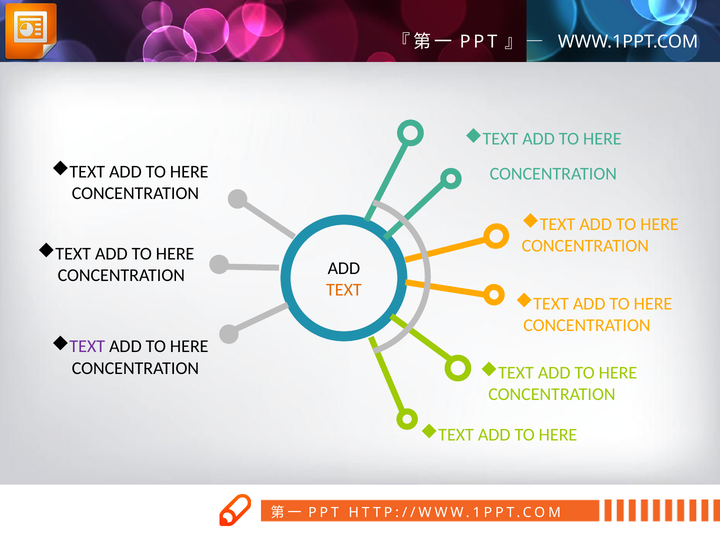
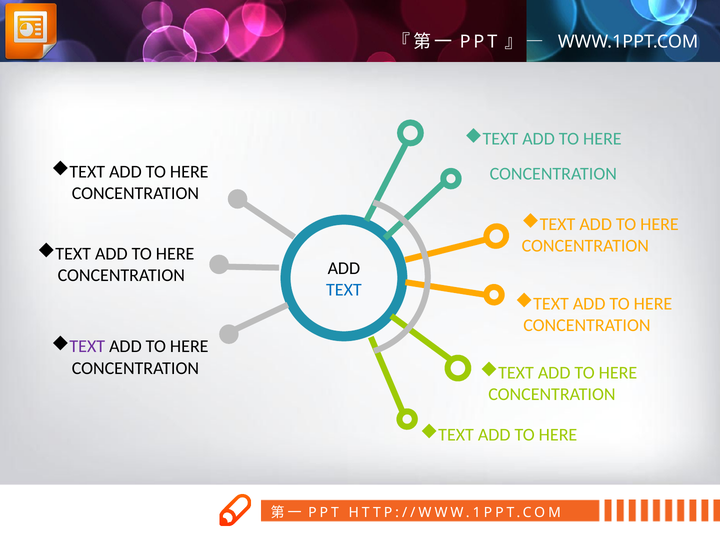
TEXT at (344, 290) colour: orange -> blue
